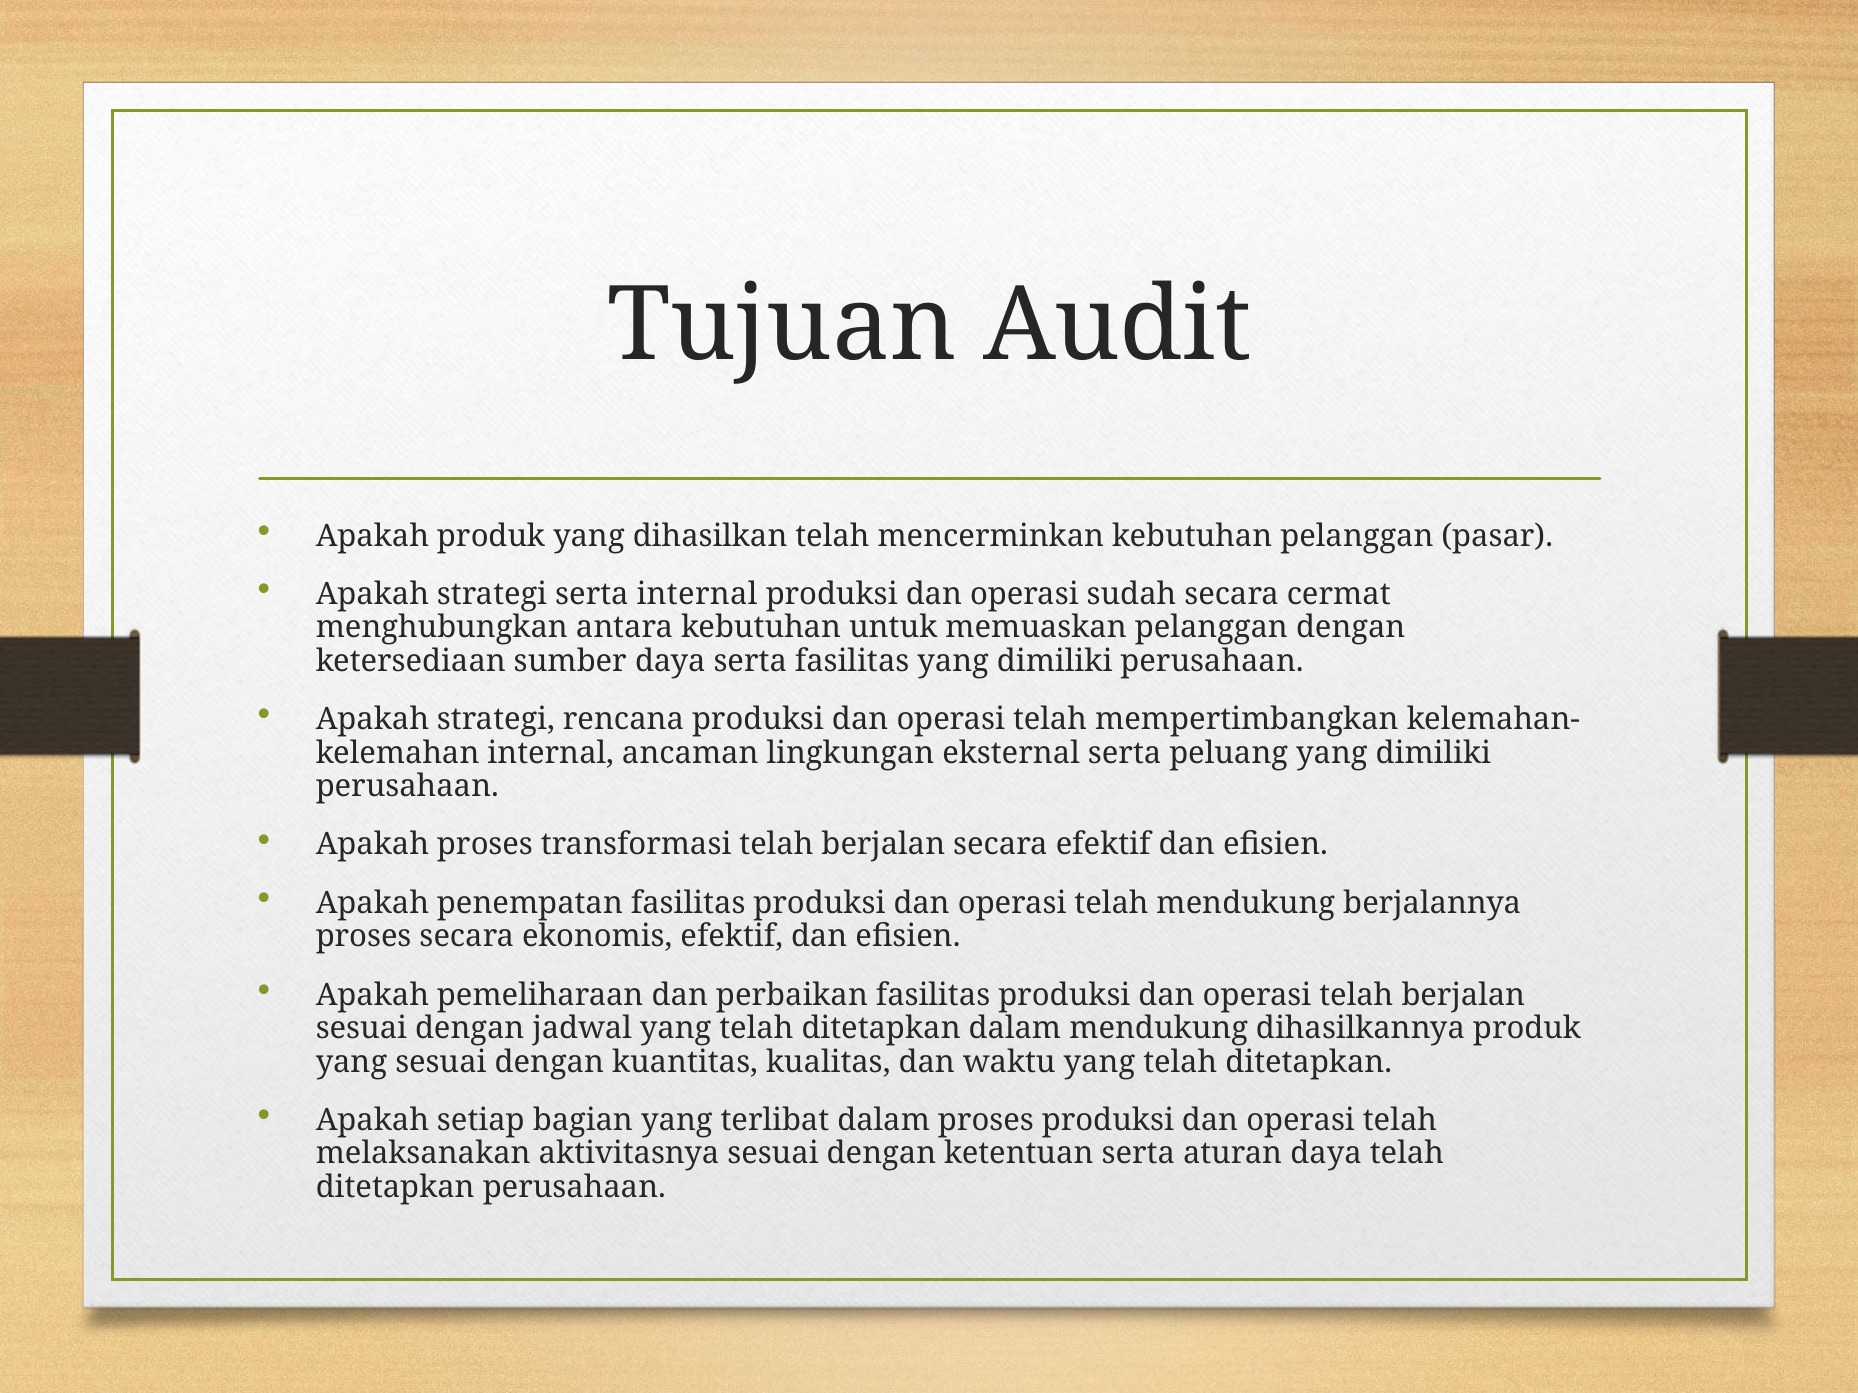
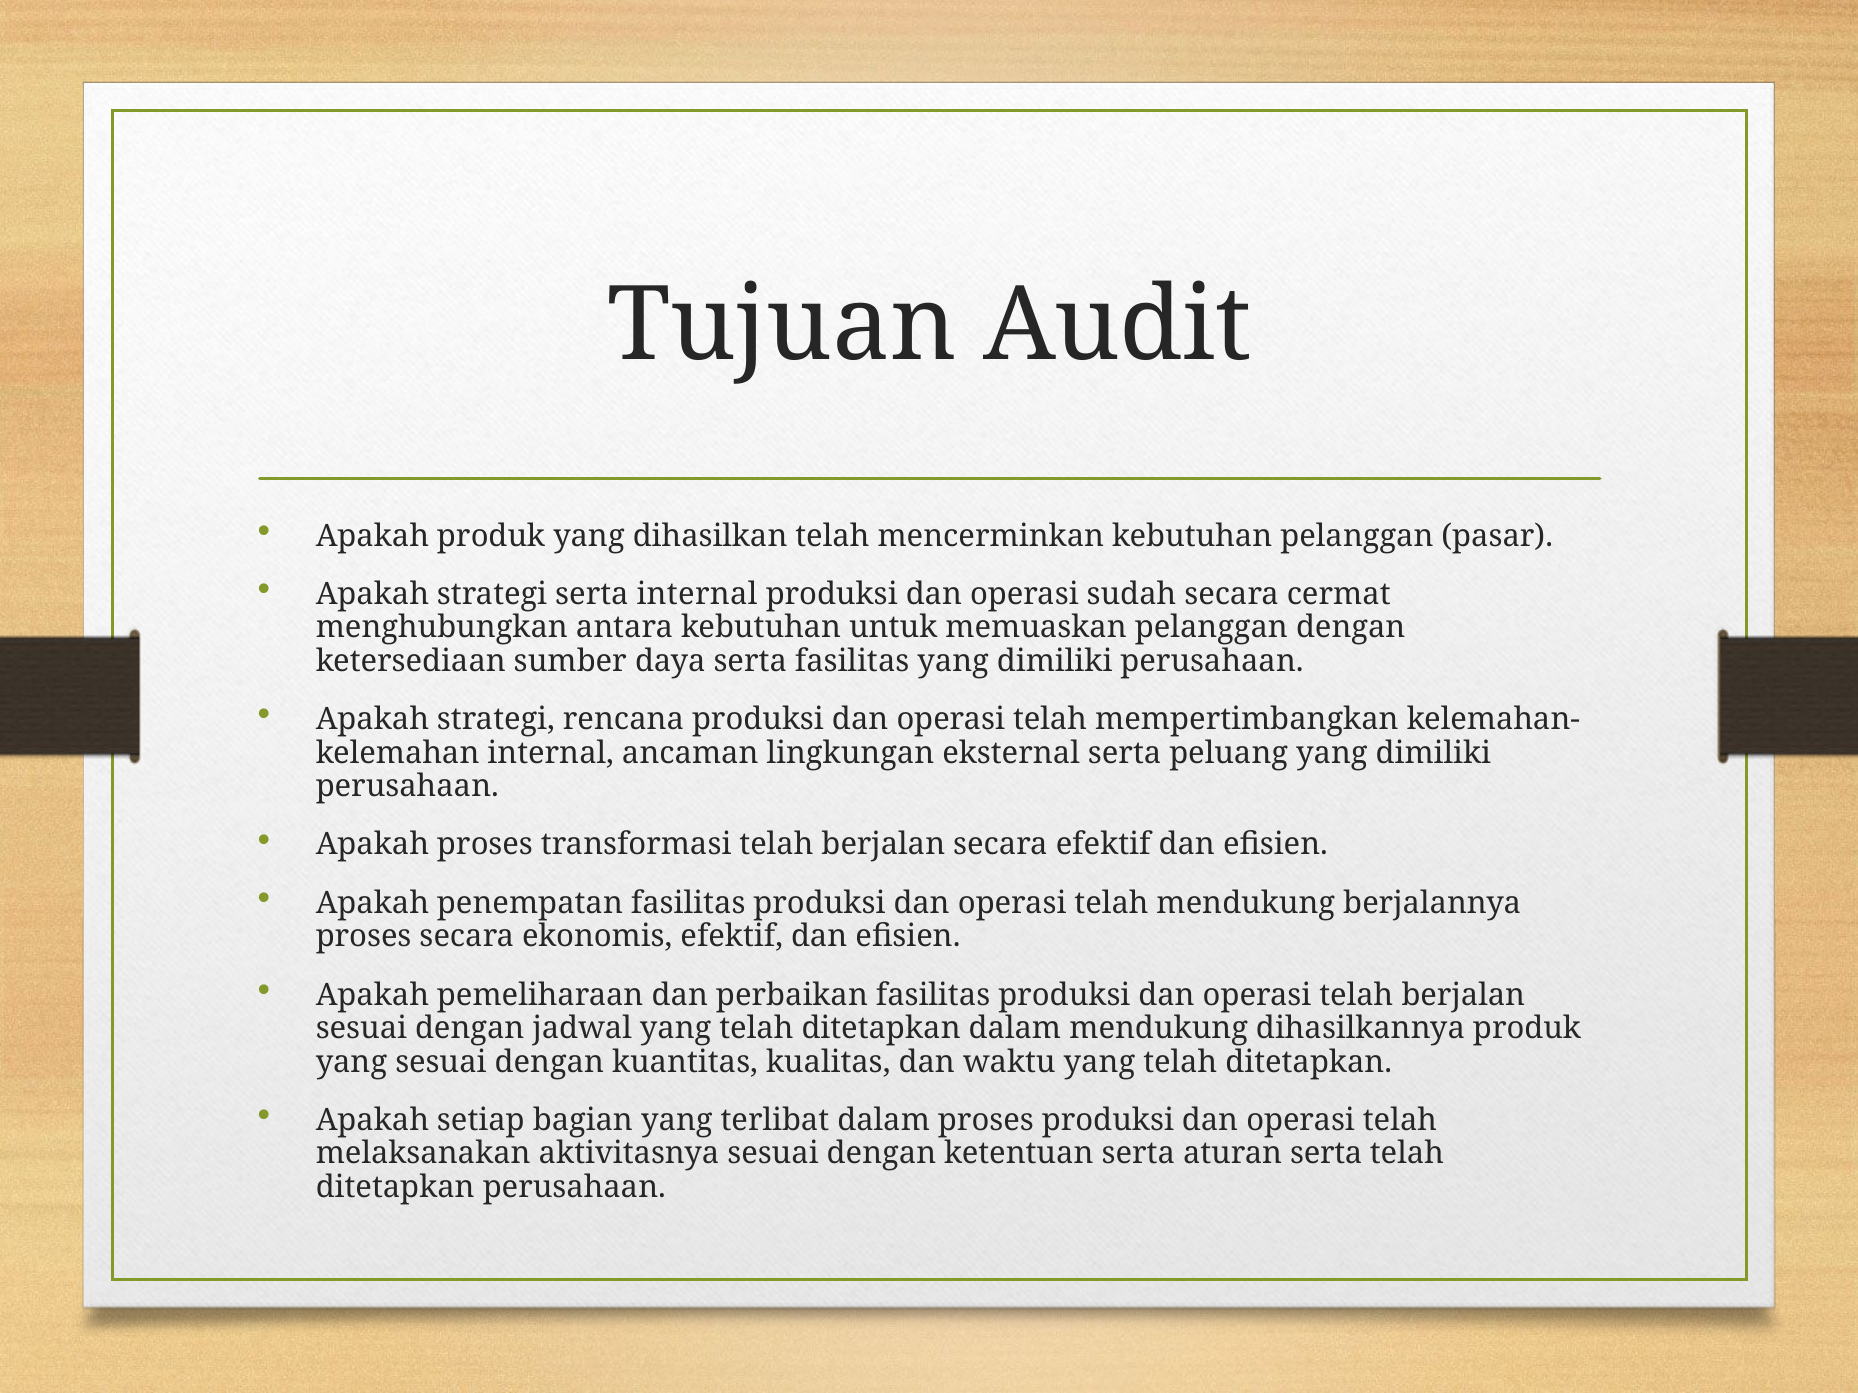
aturan daya: daya -> serta
